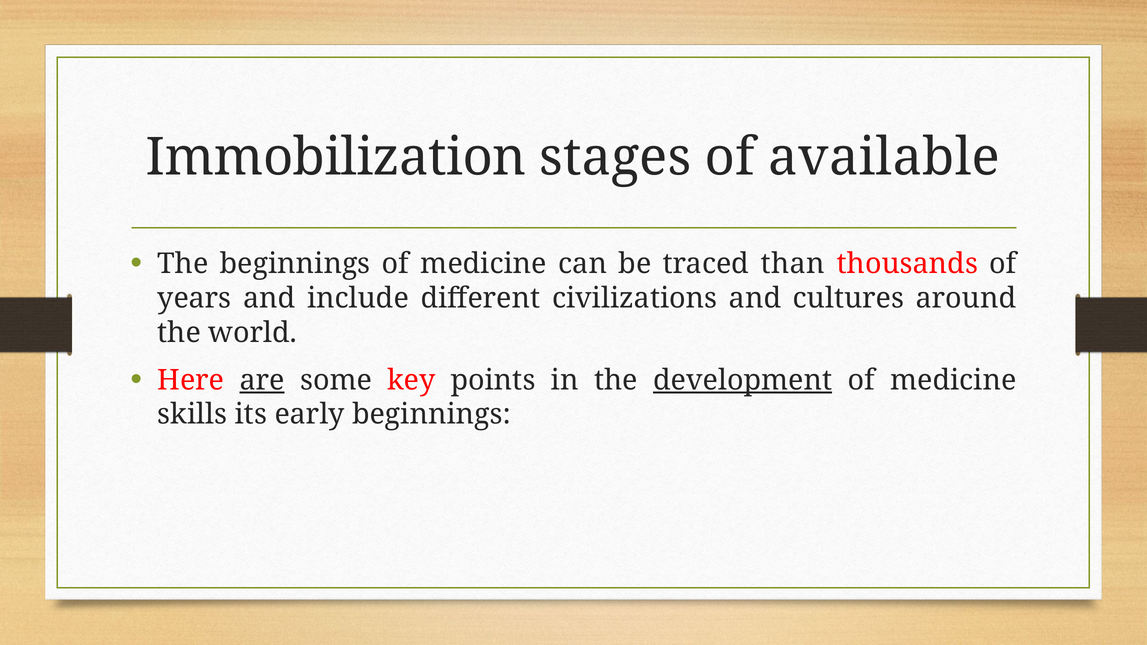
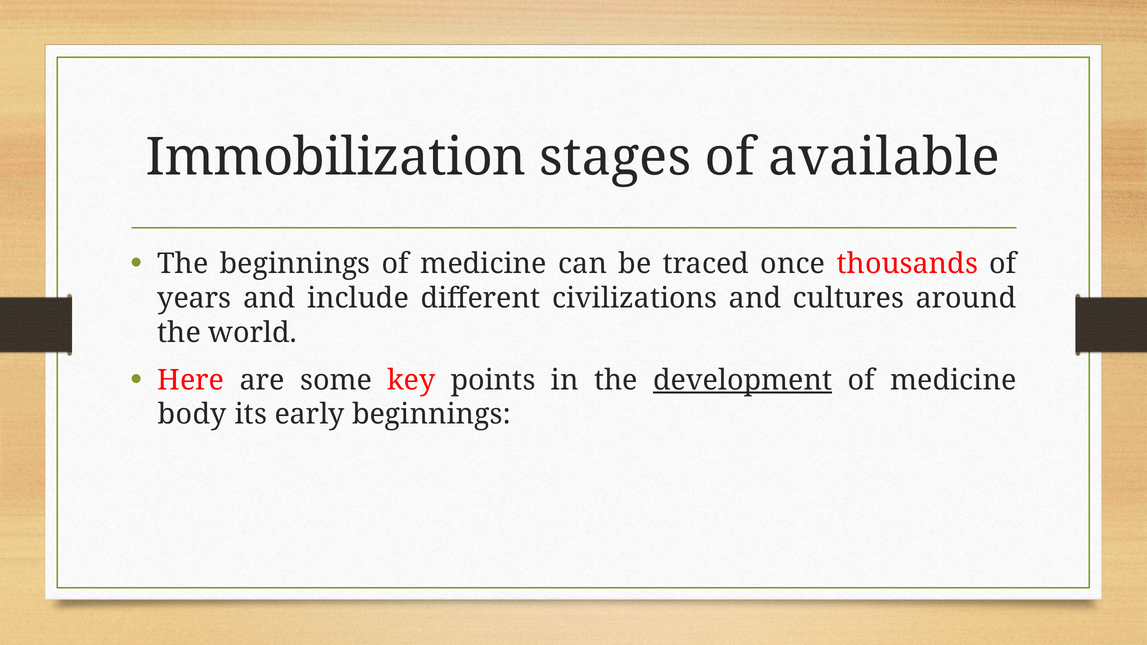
than: than -> once
are underline: present -> none
skills: skills -> body
